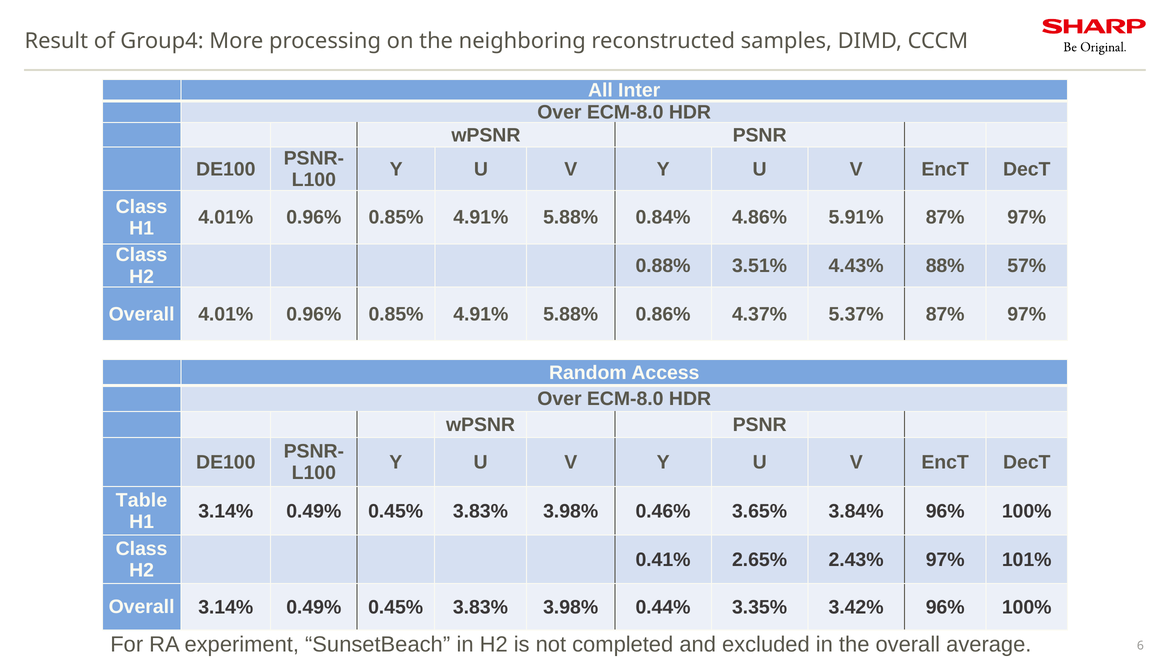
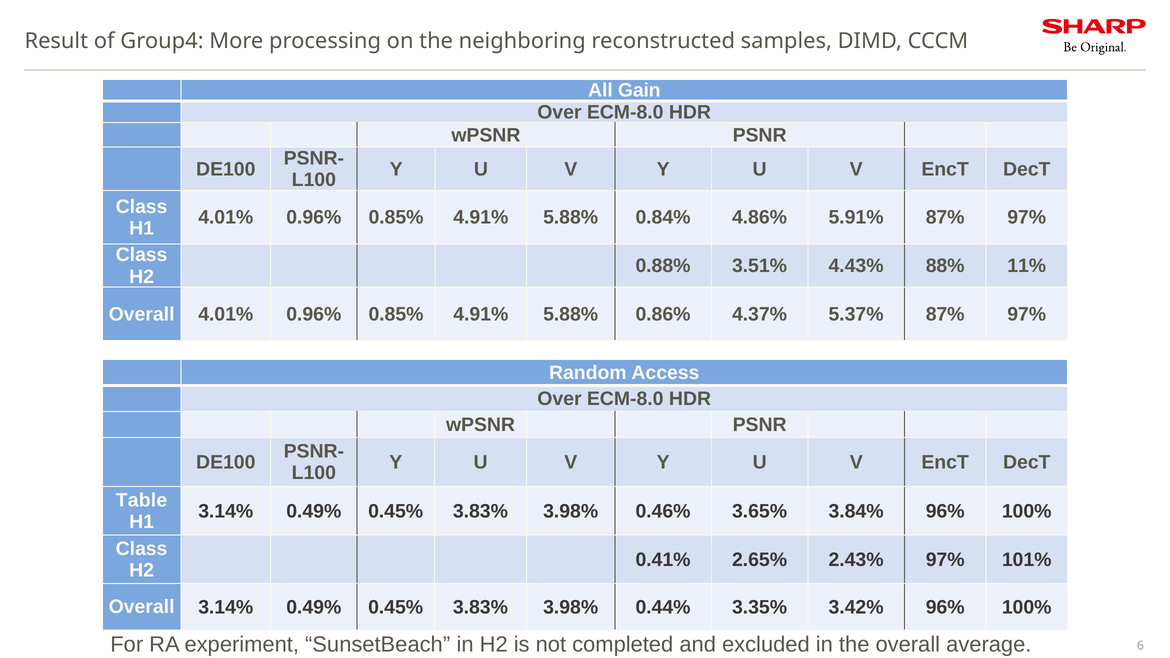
Inter: Inter -> Gain
57%: 57% -> 11%
